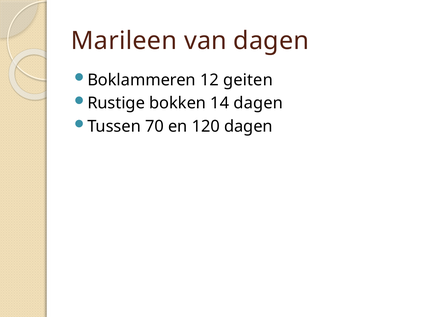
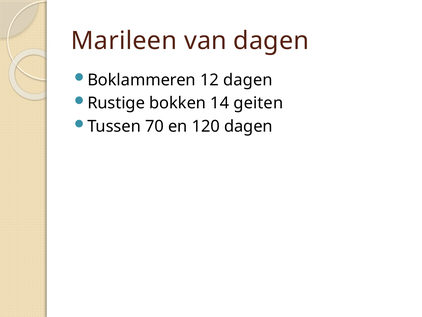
12 geiten: geiten -> dagen
14 dagen: dagen -> geiten
